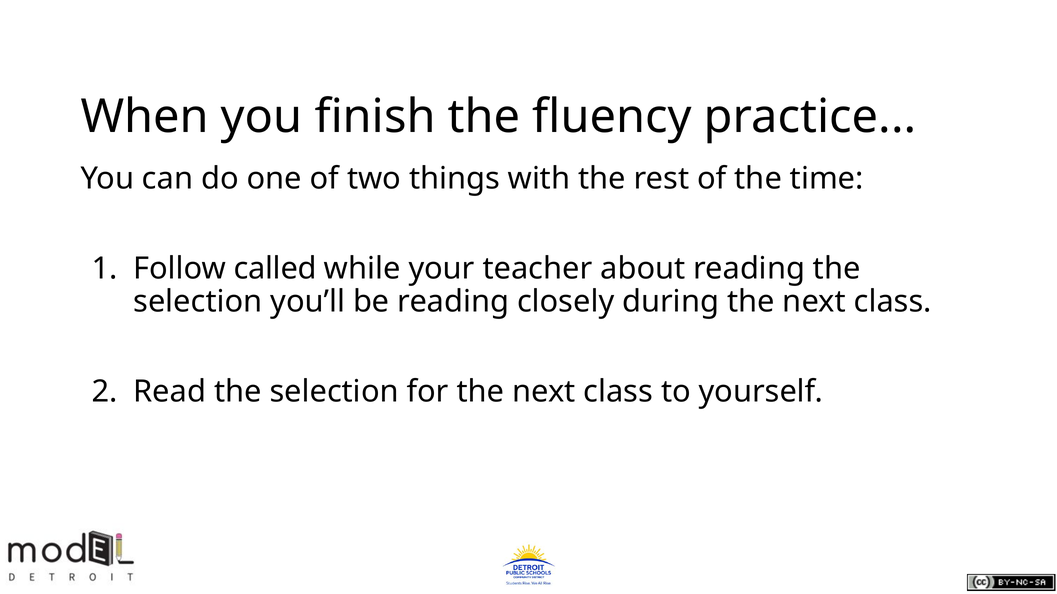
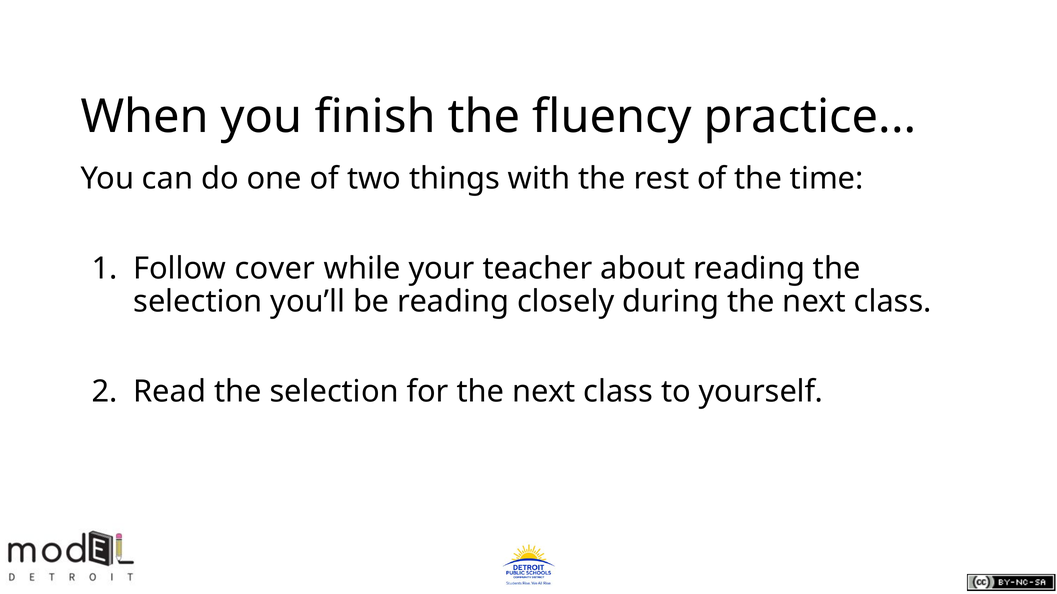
called: called -> cover
